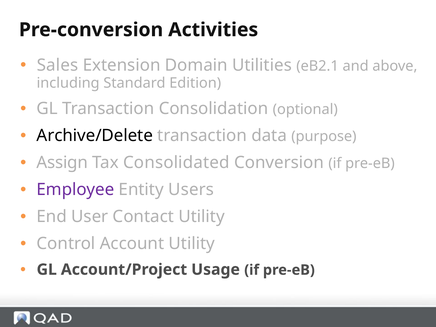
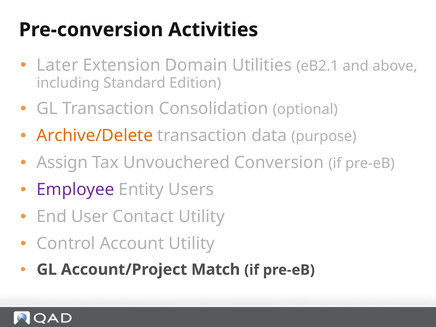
Sales: Sales -> Later
Archive/Delete colour: black -> orange
Consolidated: Consolidated -> Unvouchered
Usage: Usage -> Match
